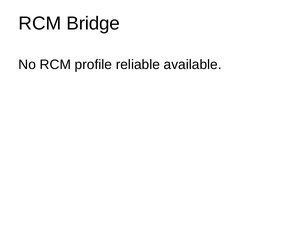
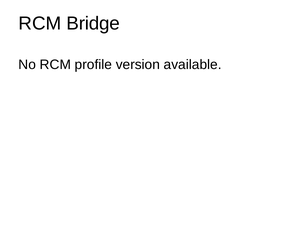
reliable: reliable -> version
